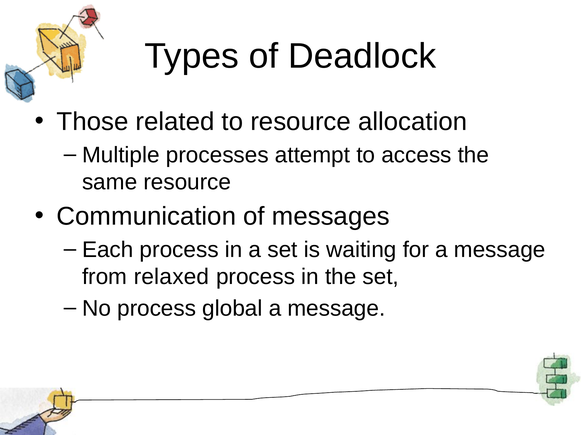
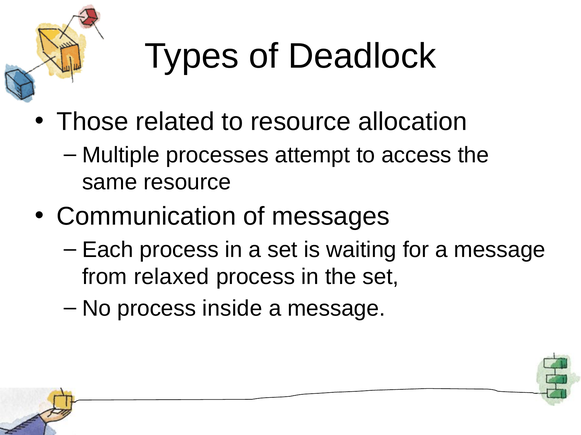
global: global -> inside
